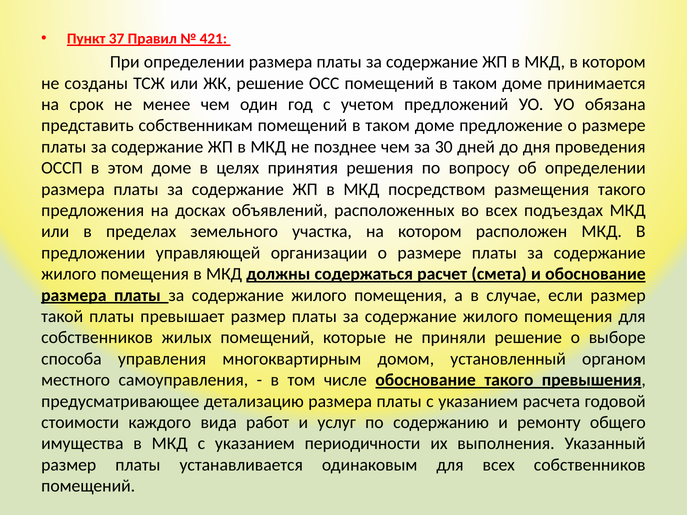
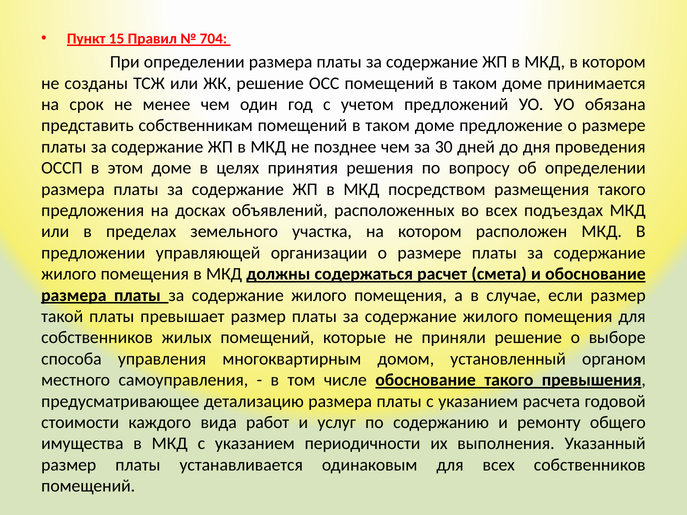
37: 37 -> 15
421: 421 -> 704
